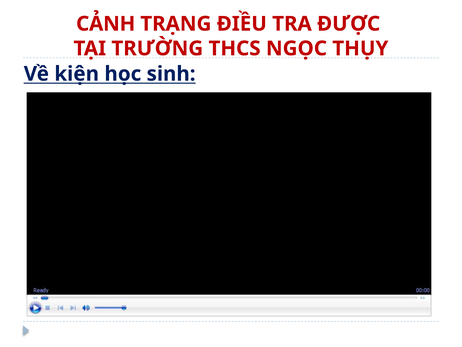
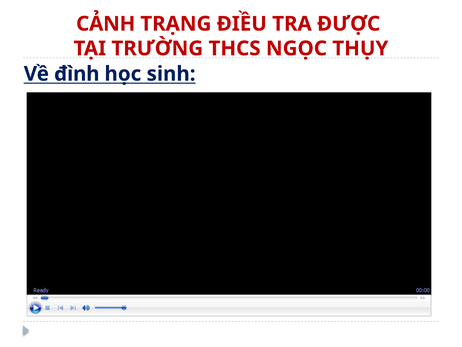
kiện: kiện -> đình
